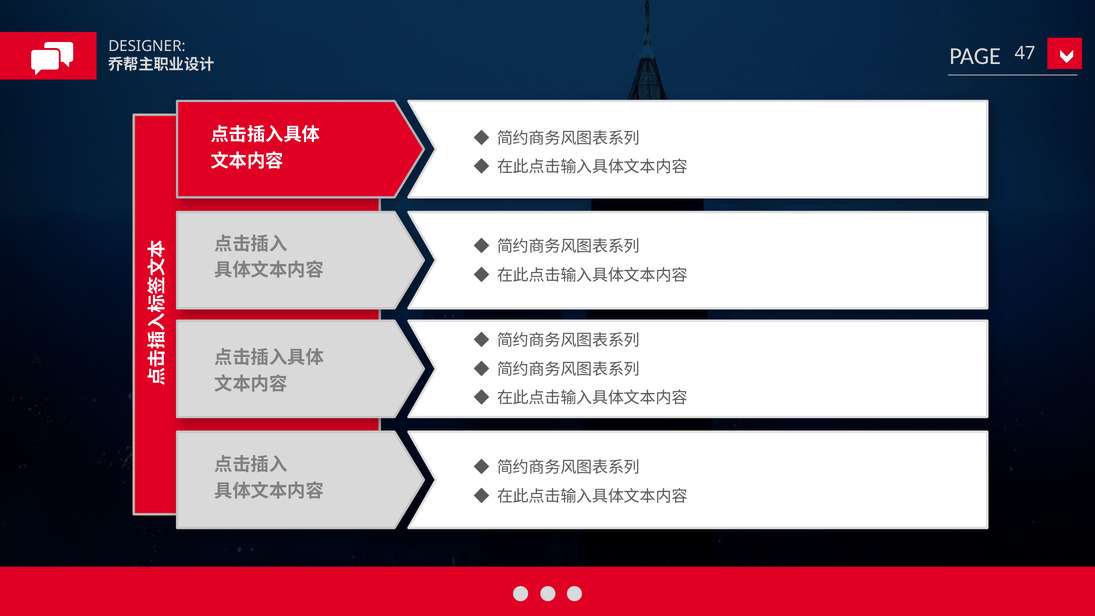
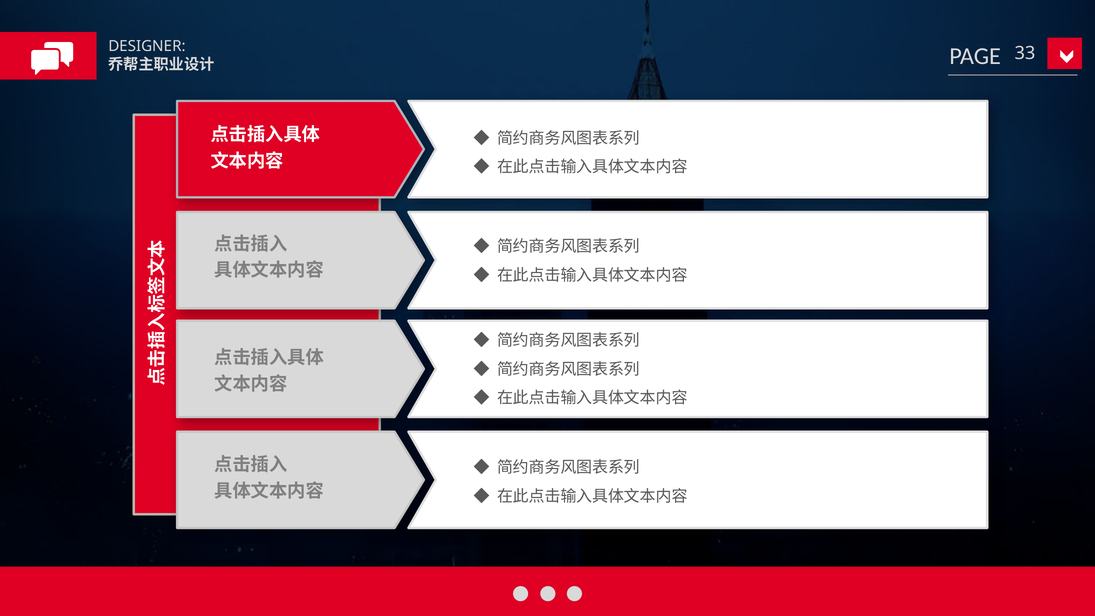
47: 47 -> 33
